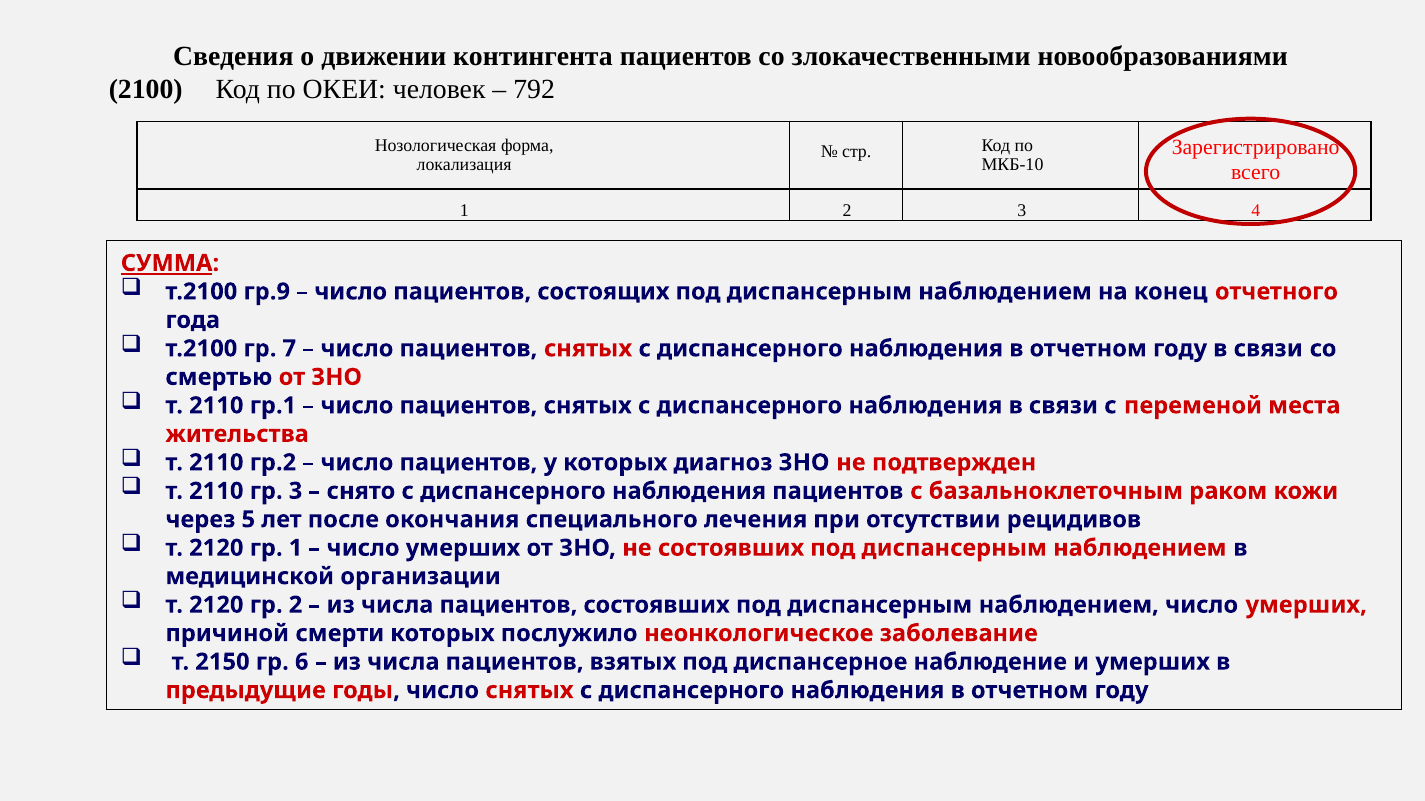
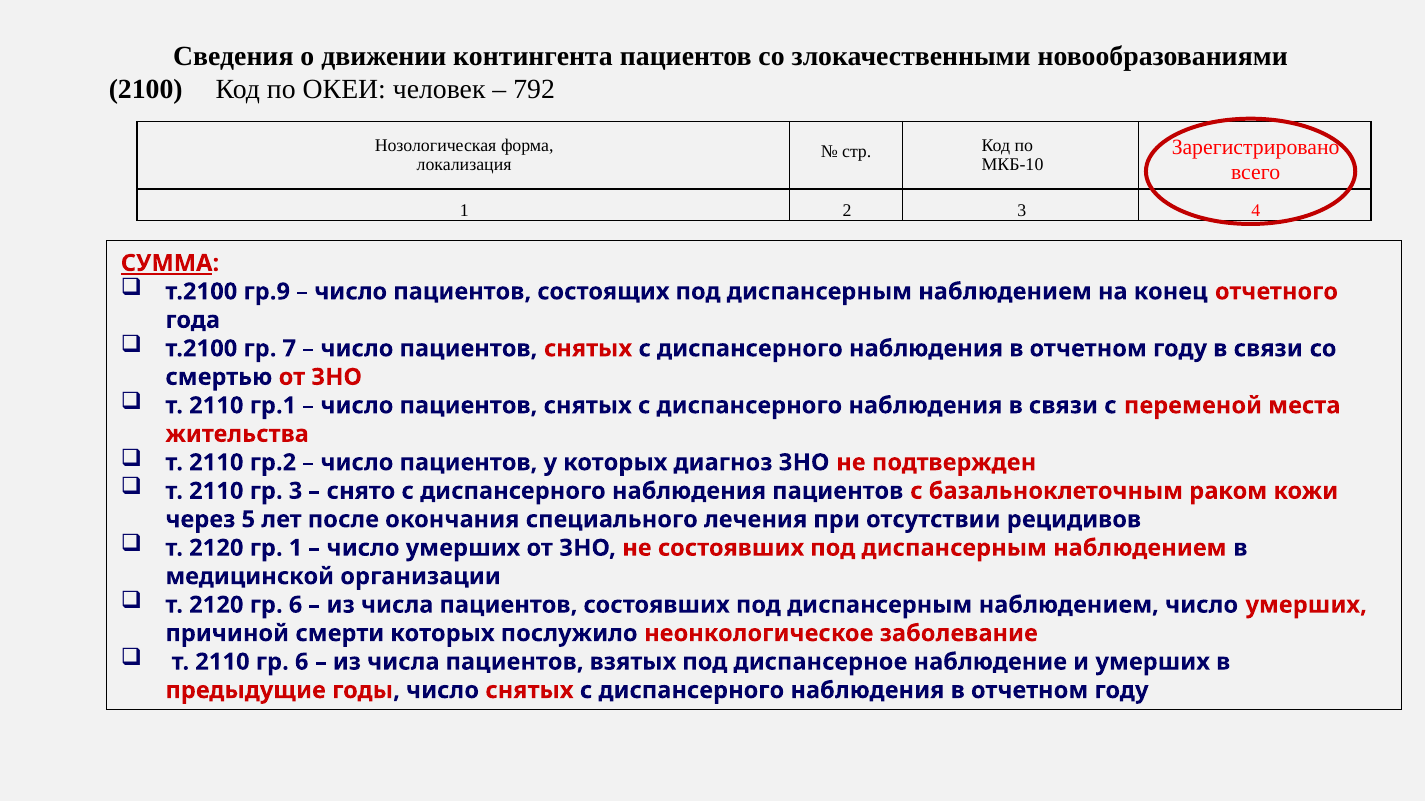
2120 гр 2: 2 -> 6
2150 at (222, 662): 2150 -> 2110
